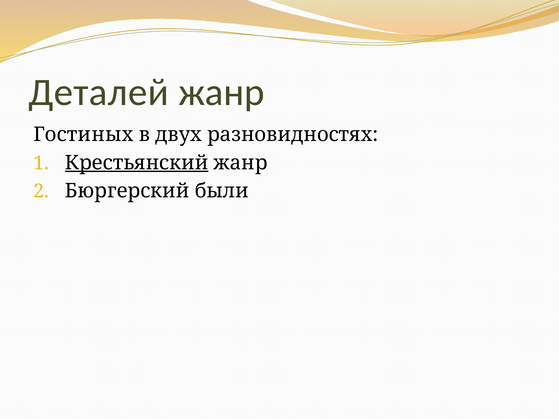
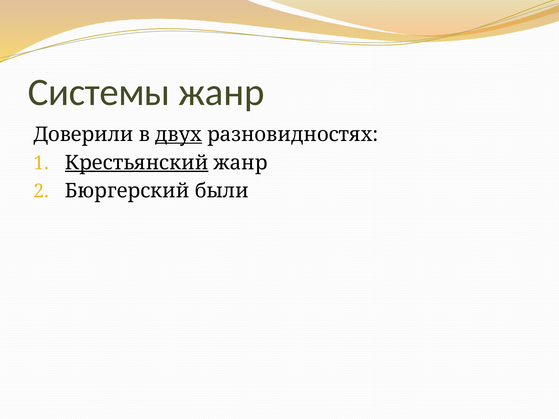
Деталей: Деталей -> Системы
Гостиных: Гостиных -> Доверили
двух underline: none -> present
